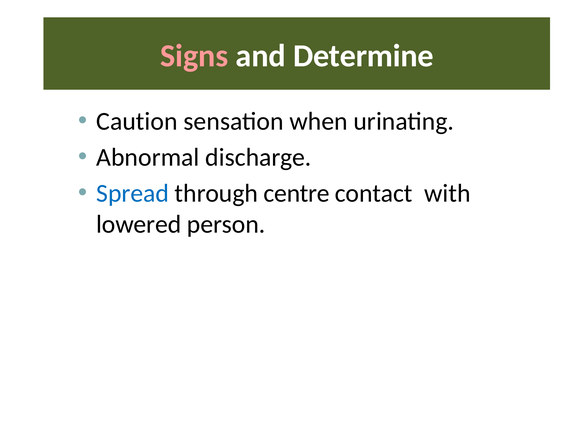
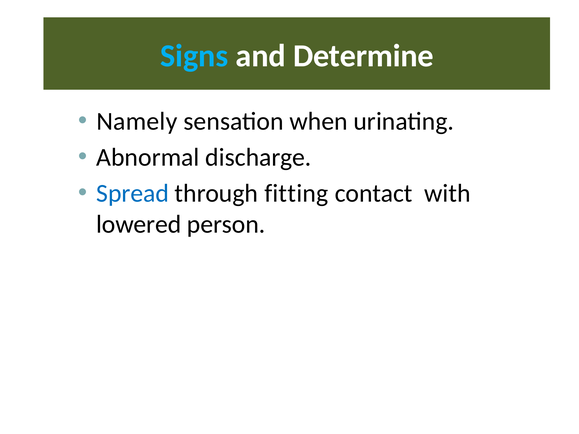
Signs colour: pink -> light blue
Caution: Caution -> Namely
centre: centre -> fitting
